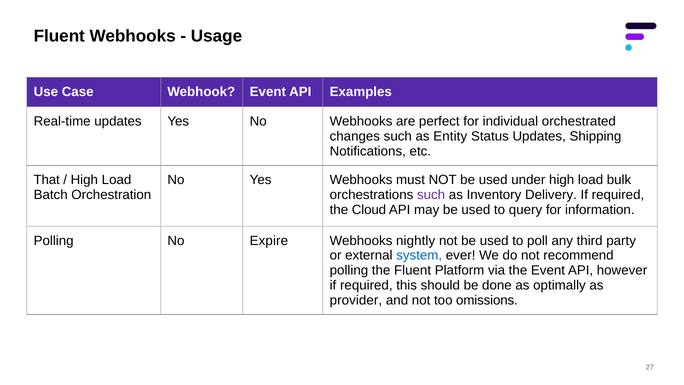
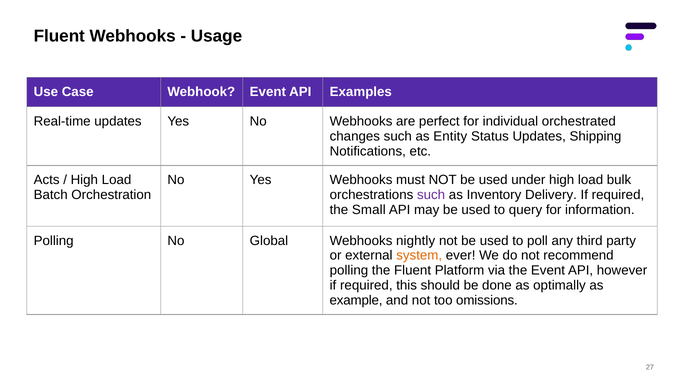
That: That -> Acts
Cloud: Cloud -> Small
Expire: Expire -> Global
system colour: blue -> orange
provider: provider -> example
